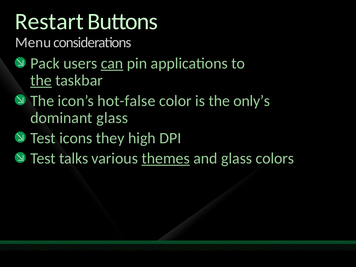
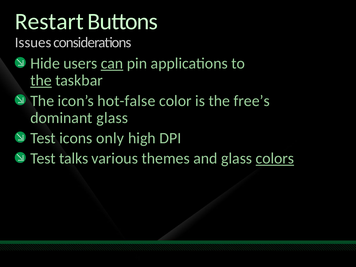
Menu: Menu -> Issues
Pack: Pack -> Hide
only’s: only’s -> free’s
they: they -> only
themes underline: present -> none
colors underline: none -> present
